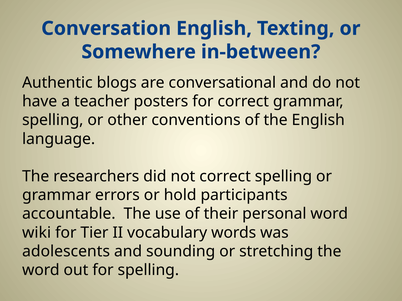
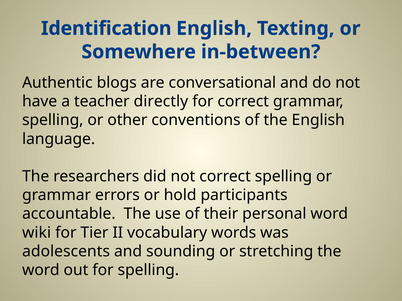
Conversation: Conversation -> Identification
posters: posters -> directly
